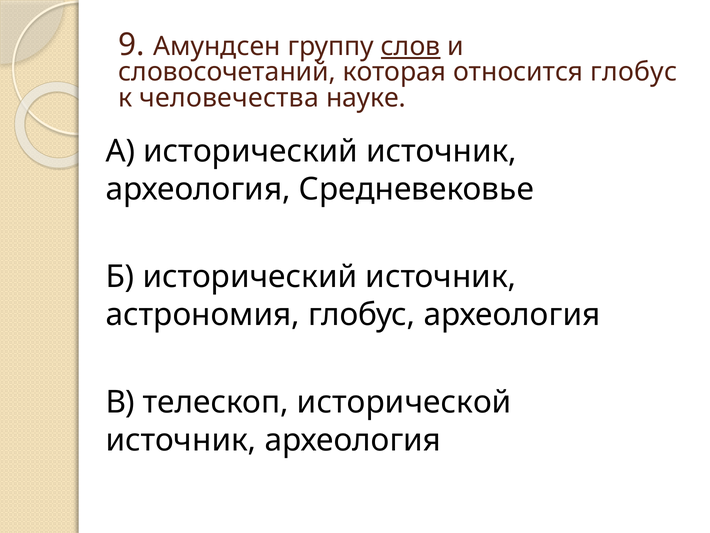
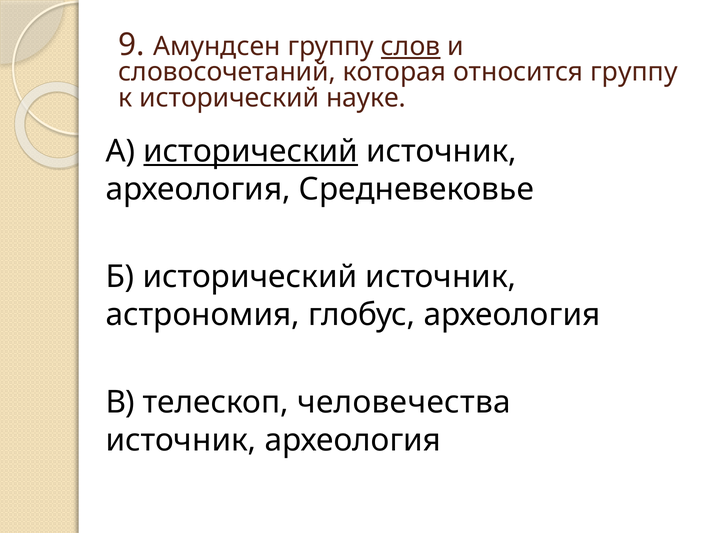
относится глобус: глобус -> группу
к человечества: человечества -> исторический
исторический at (251, 151) underline: none -> present
исторической: исторической -> человечества
